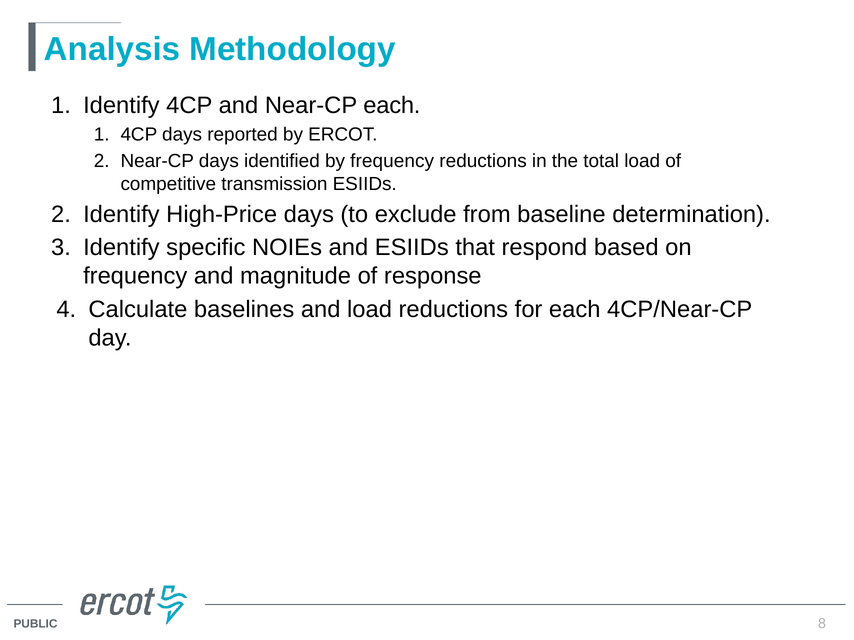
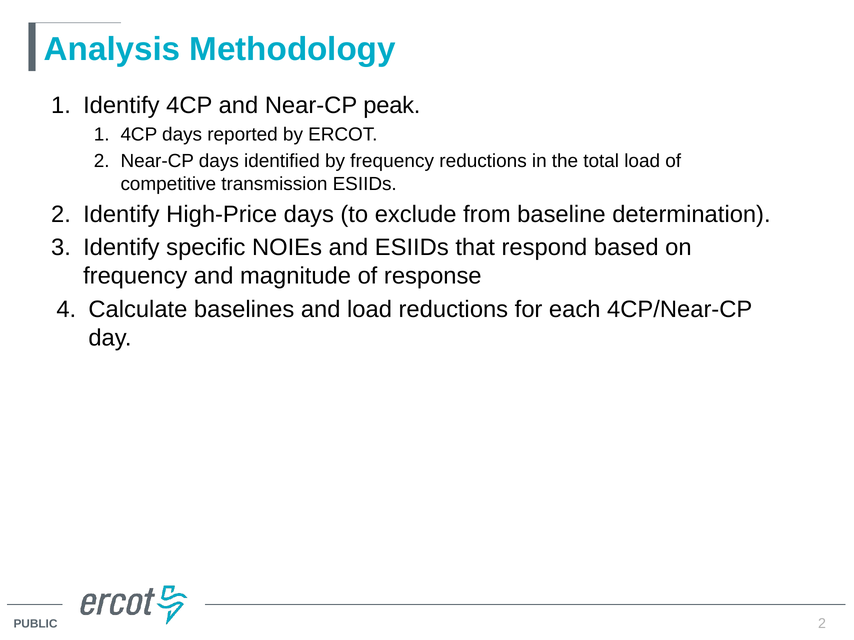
Near-CP each: each -> peak
8 at (822, 624): 8 -> 2
